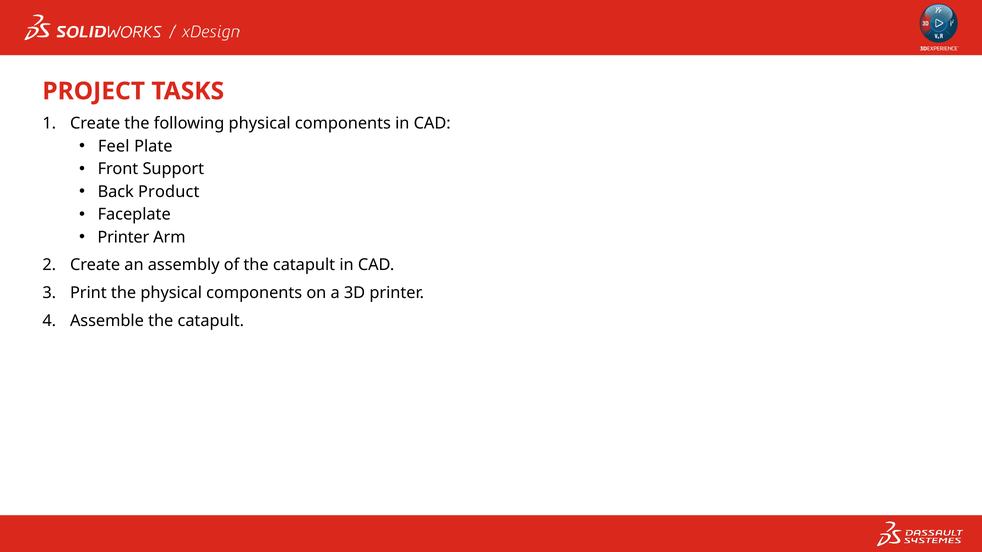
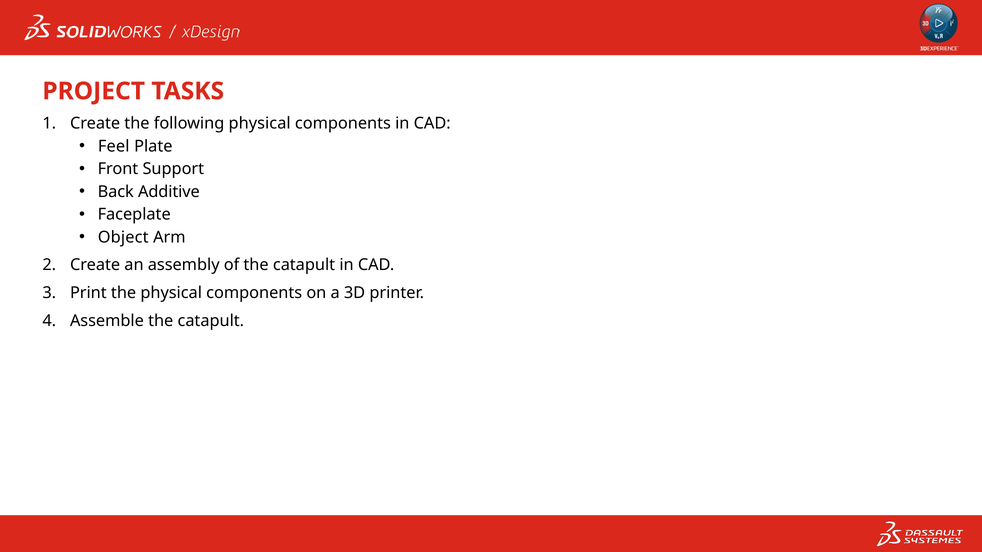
Product: Product -> Additive
Printer at (123, 237): Printer -> Object
